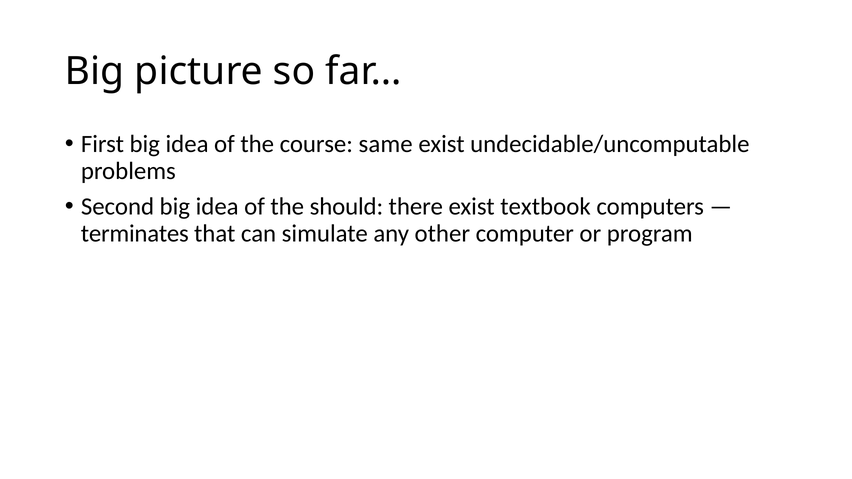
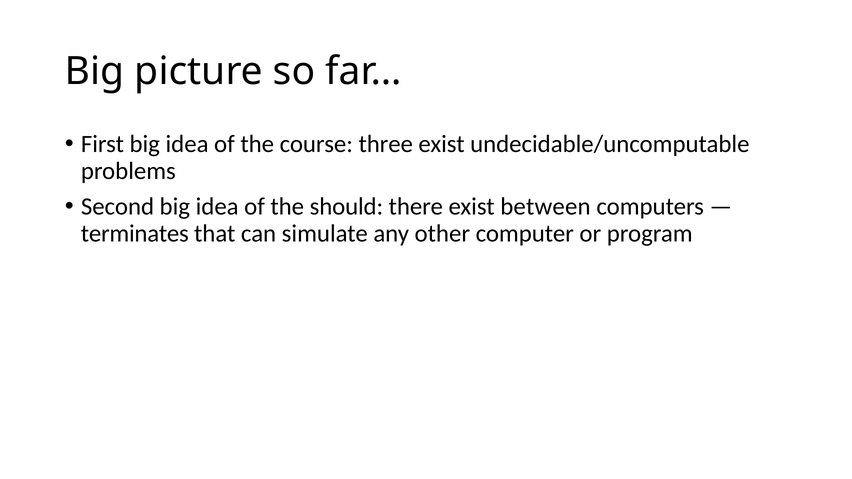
same: same -> three
textbook: textbook -> between
